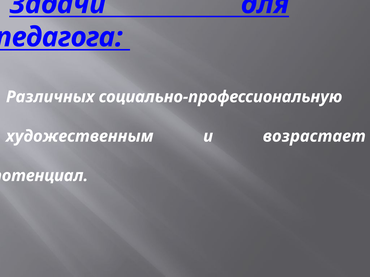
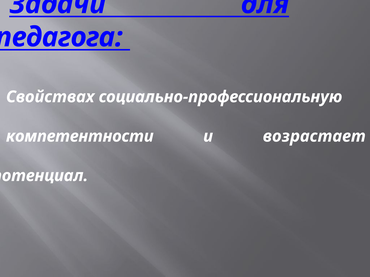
Различных: Различных -> Свойствах
художественным: художественным -> компетентности
